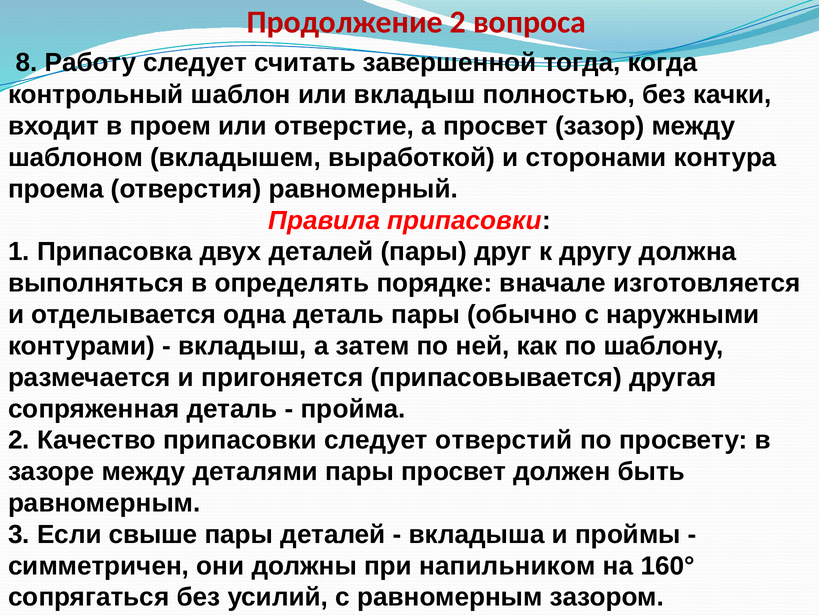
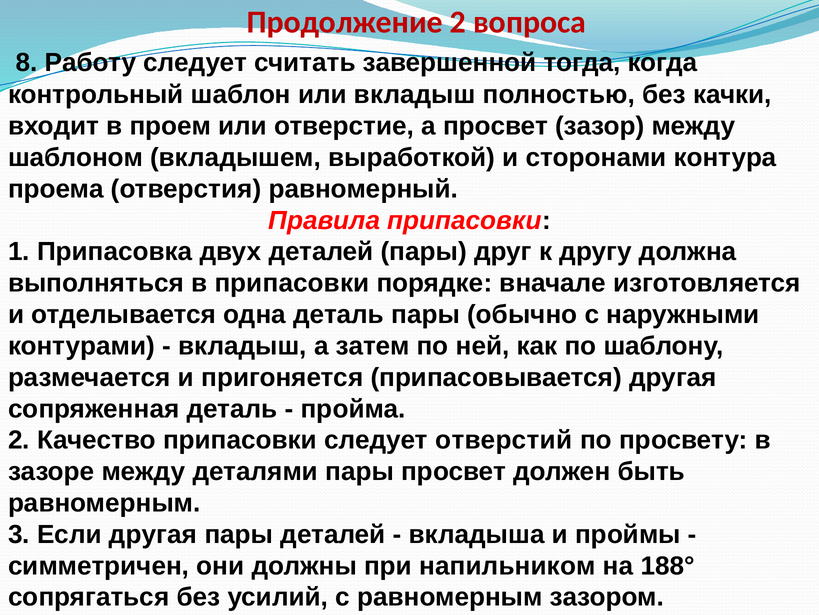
в определять: определять -> припасовки
Если свыше: свыше -> другая
160°: 160° -> 188°
